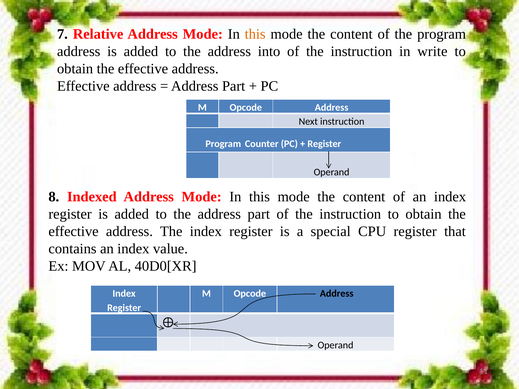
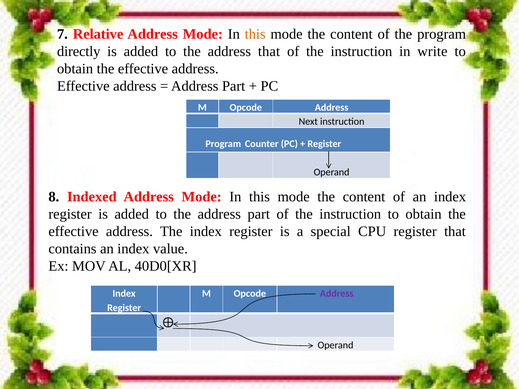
address at (79, 51): address -> directly
address into: into -> that
Address at (337, 294) colour: black -> purple
